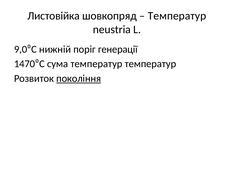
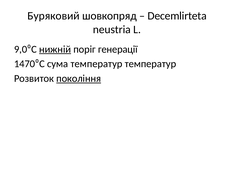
Листовійка: Листовійка -> Буряковий
Температур at (177, 16): Температур -> Decemlirteta
нижній underline: none -> present
